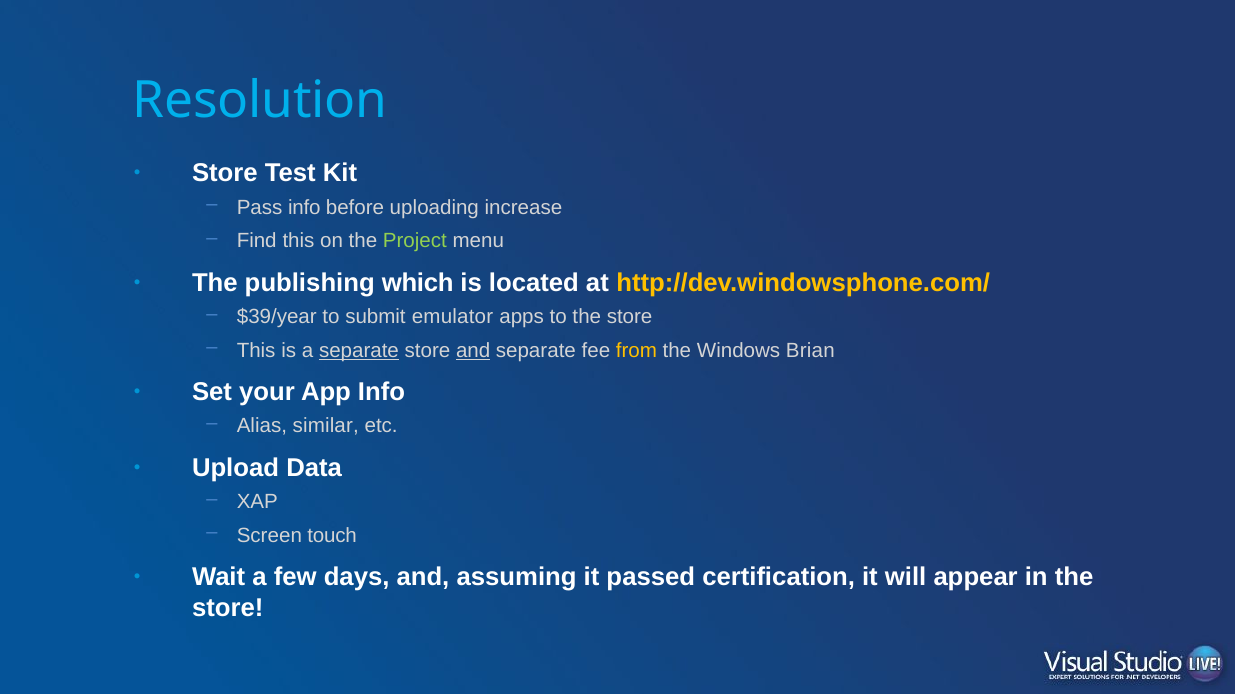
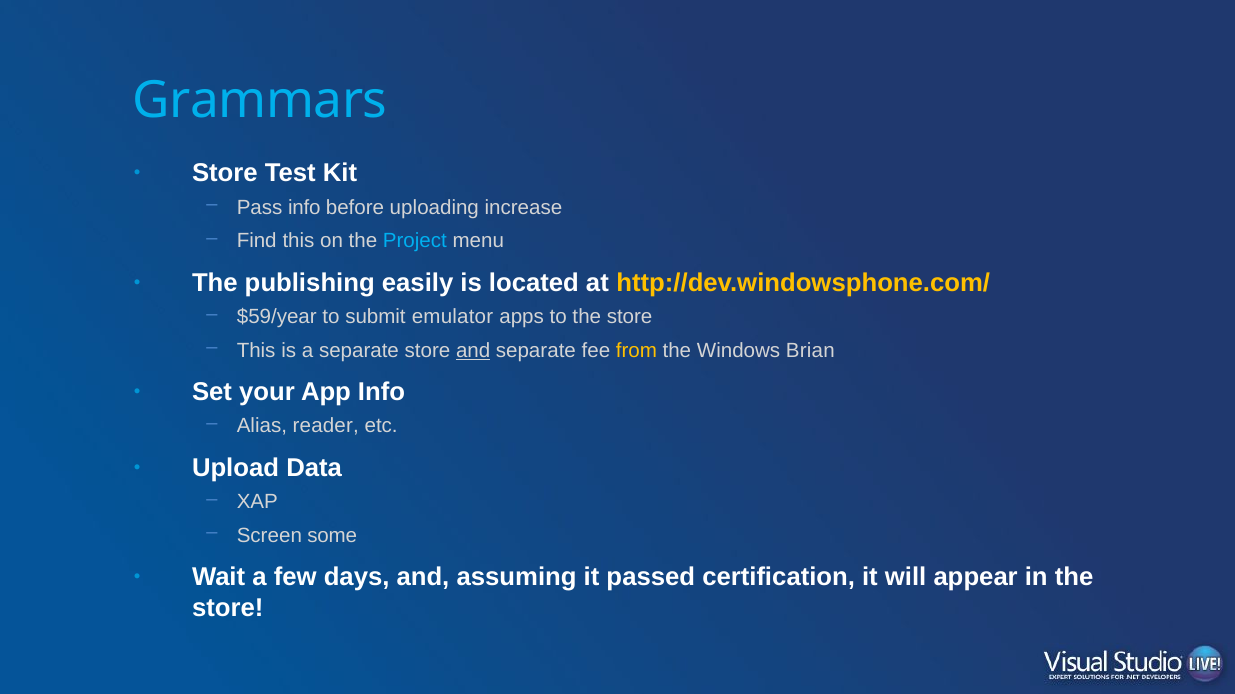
Resolution: Resolution -> Grammars
Project colour: light green -> light blue
which: which -> easily
$39/year: $39/year -> $59/year
separate at (359, 351) underline: present -> none
similar: similar -> reader
touch: touch -> some
